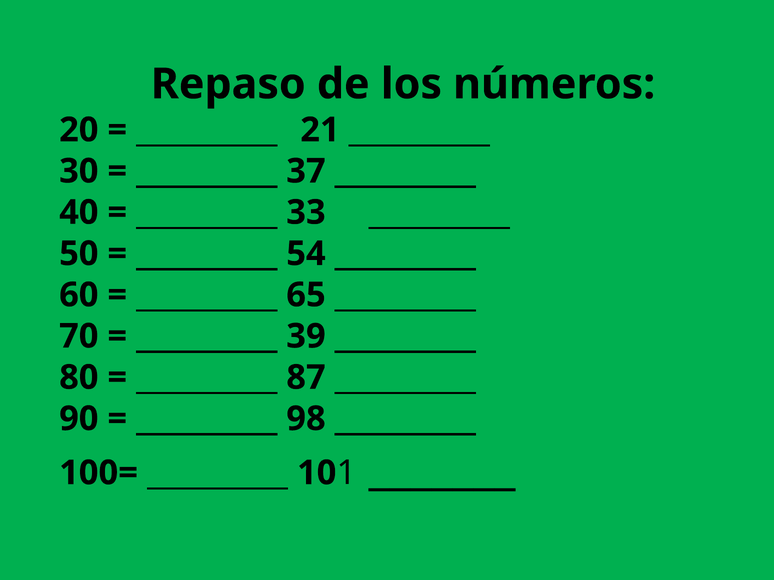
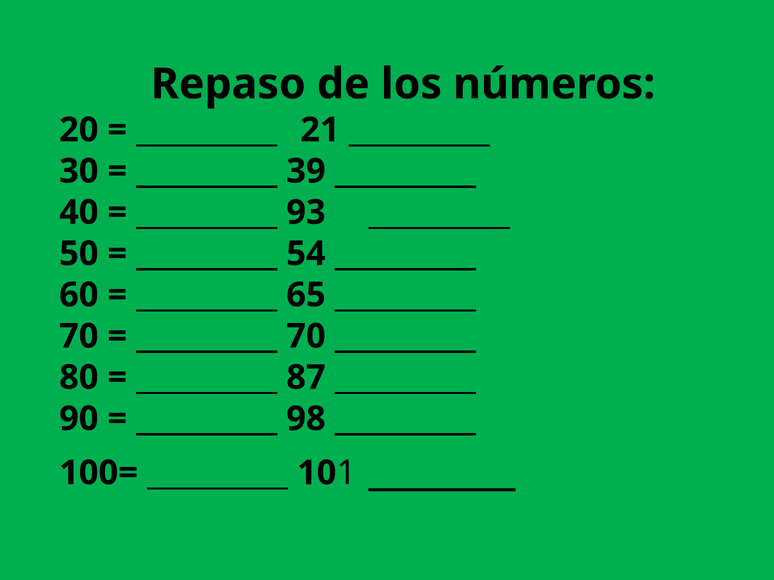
37: 37 -> 39
33: 33 -> 93
39 at (306, 336): 39 -> 70
